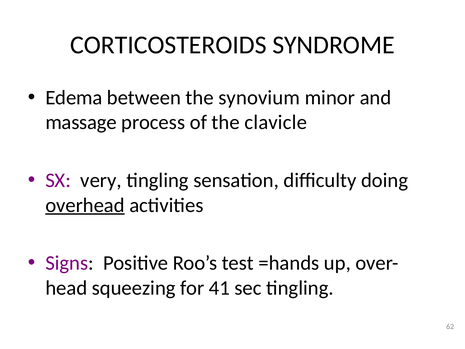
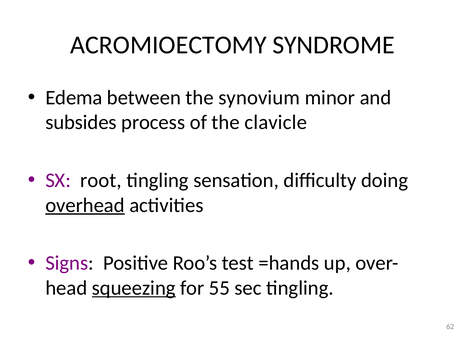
CORTICOSTEROIDS: CORTICOSTEROIDS -> ACROMIOECTOMY
massage: massage -> subsides
very: very -> root
squeezing underline: none -> present
41: 41 -> 55
